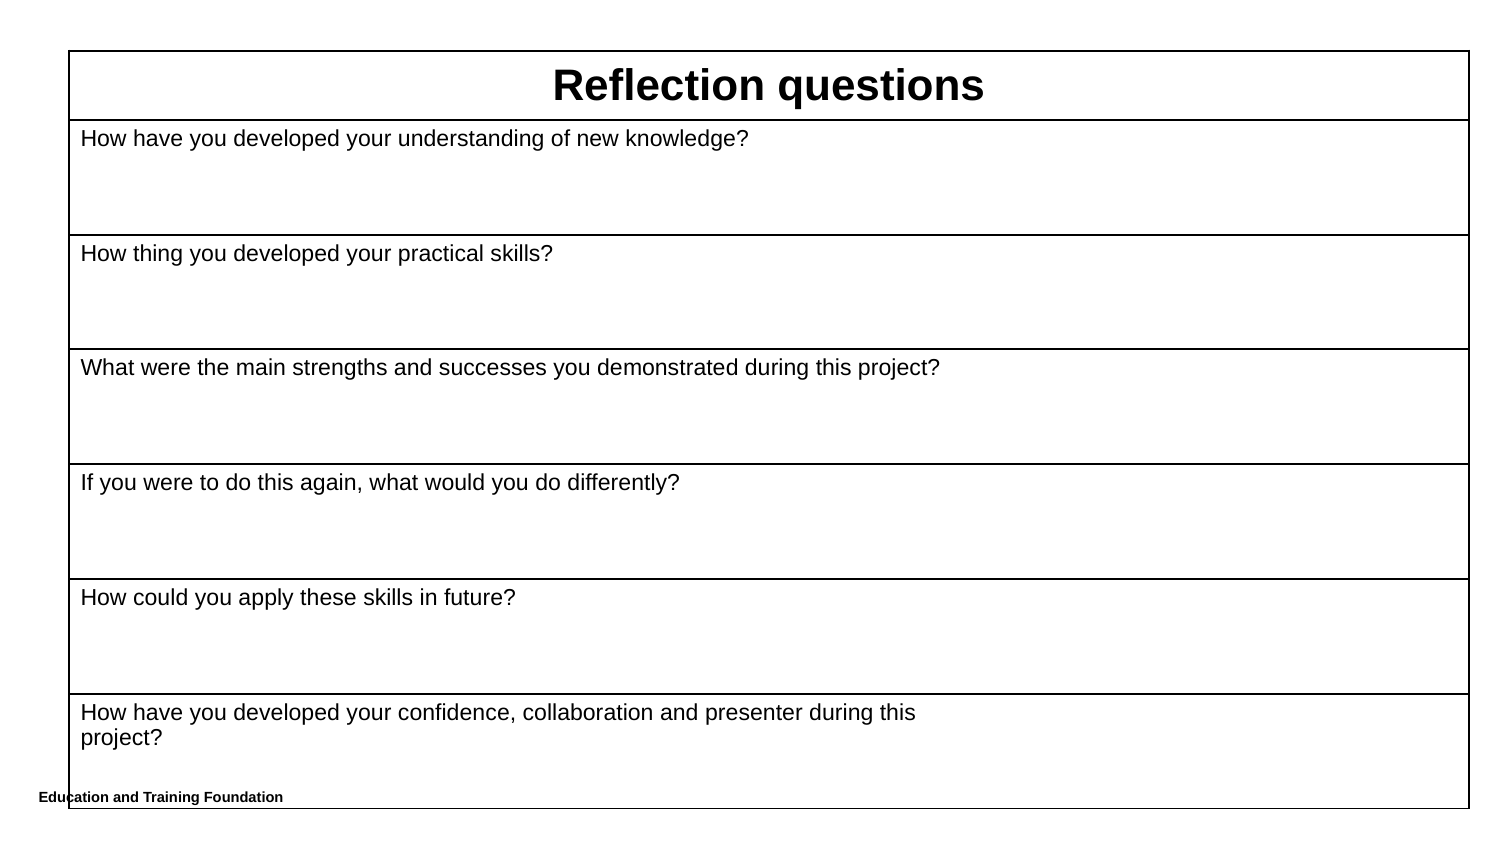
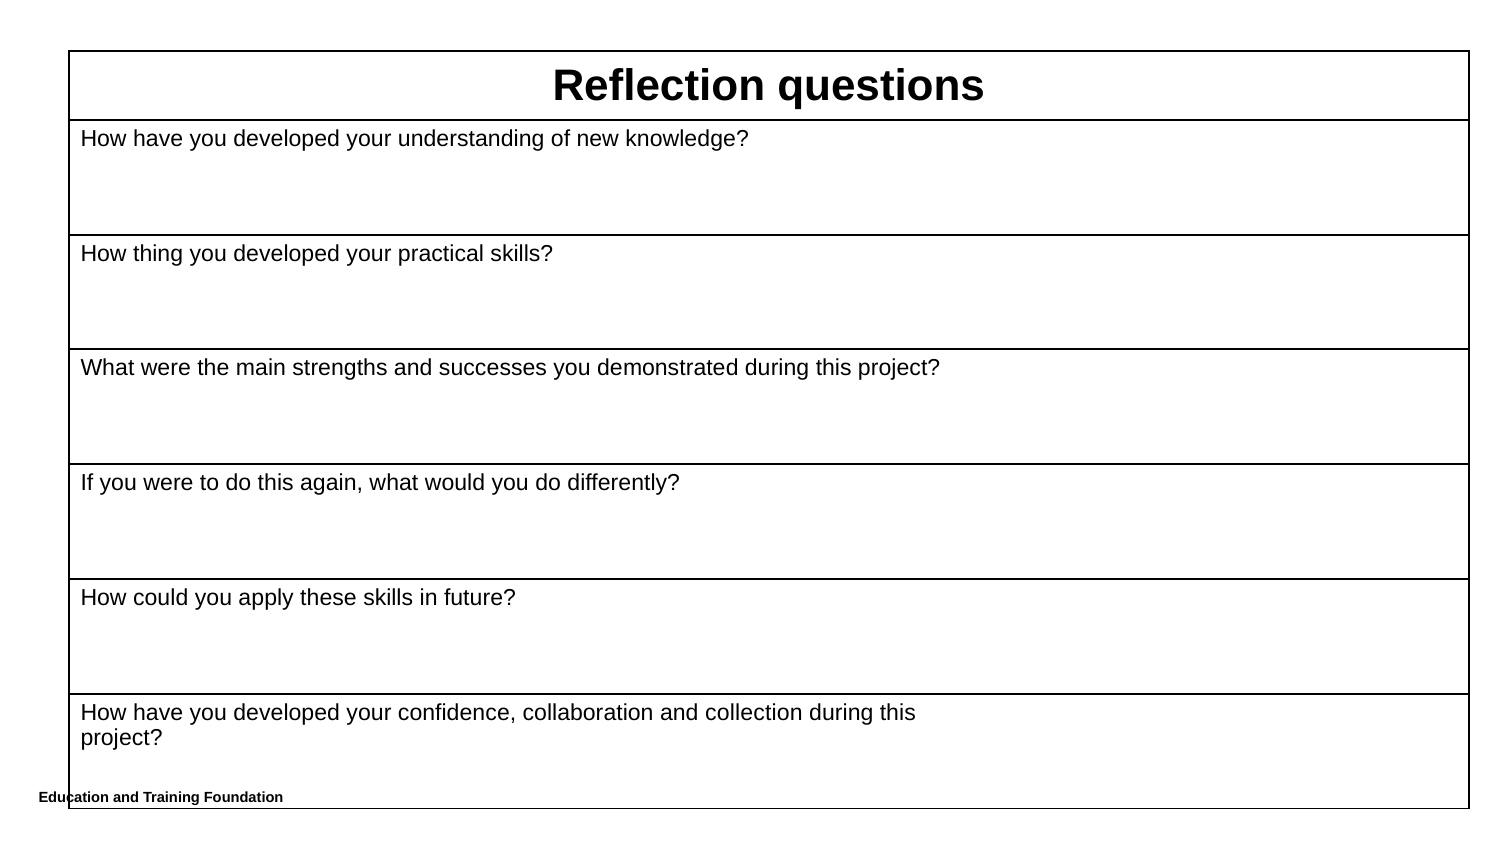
presenter: presenter -> collection
